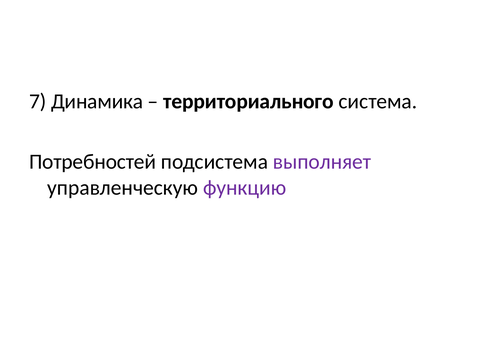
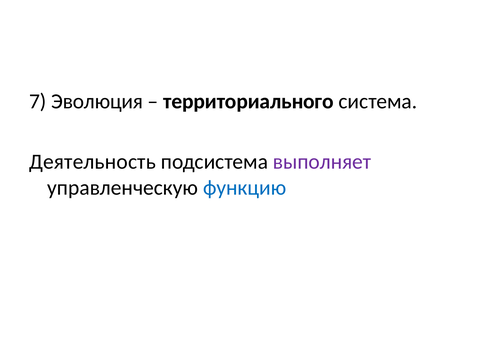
Динамика: Динамика -> Эволюция
Потребностей: Потребностей -> Деятельность
функцию colour: purple -> blue
